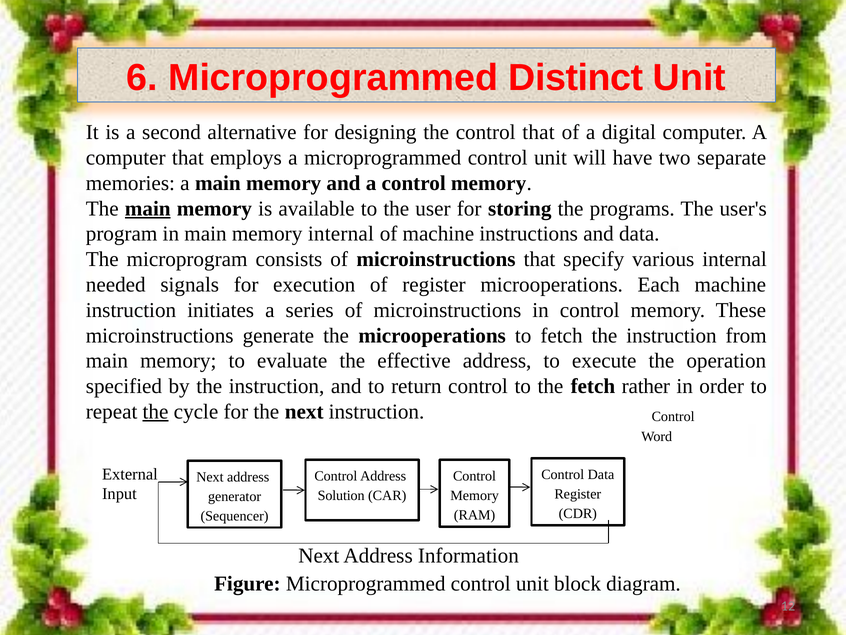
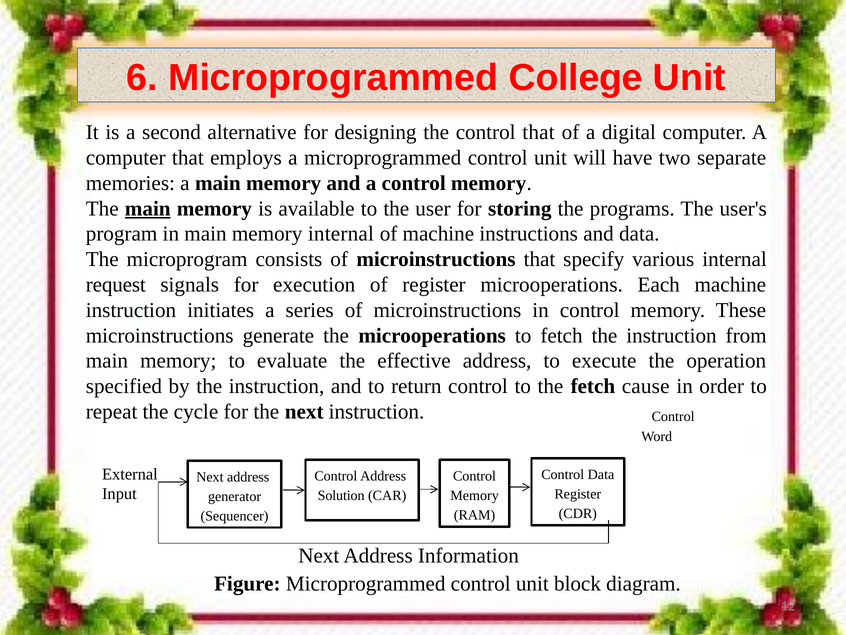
Distinct: Distinct -> College
needed: needed -> request
rather: rather -> cause
the at (156, 411) underline: present -> none
